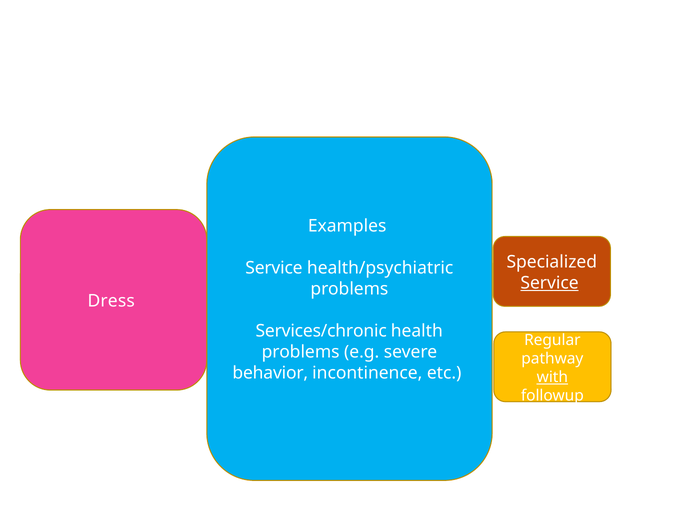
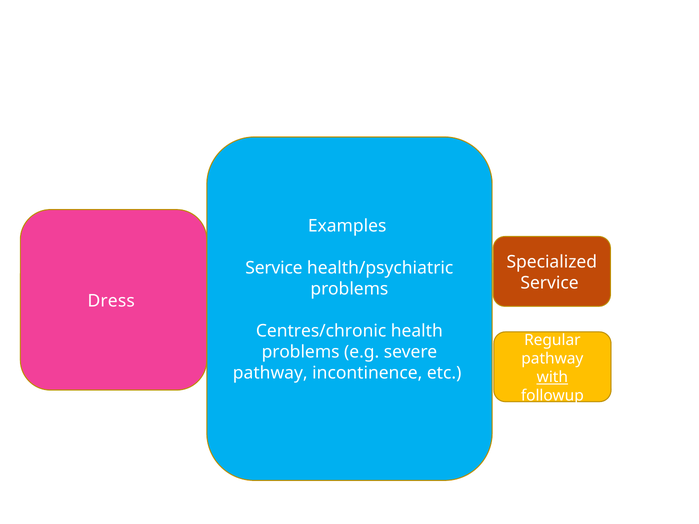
Service at (550, 283) underline: present -> none
Services/chronic: Services/chronic -> Centres/chronic
behavior at (270, 373): behavior -> pathway
